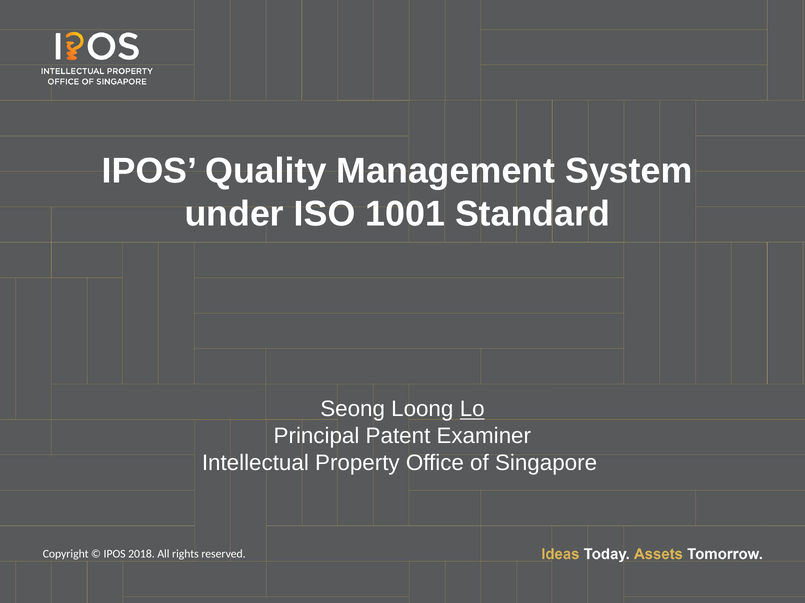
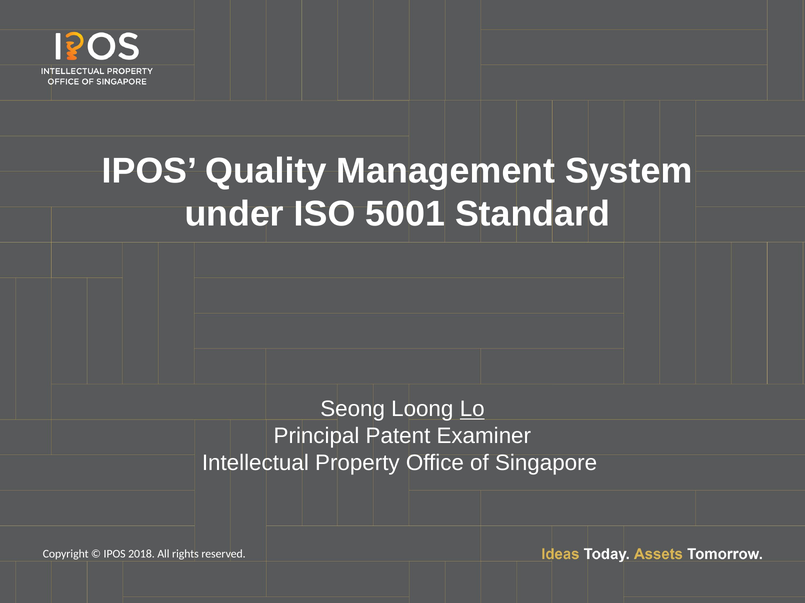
1001: 1001 -> 5001
